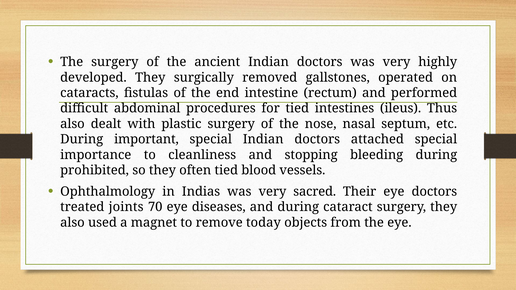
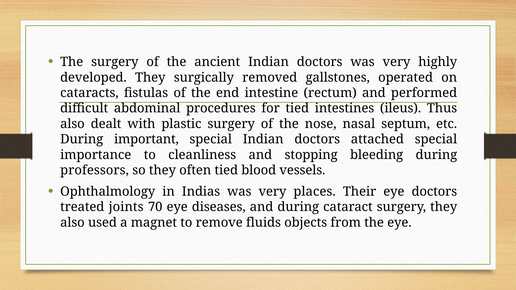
prohibited: prohibited -> professors
sacred: sacred -> places
today: today -> fluids
